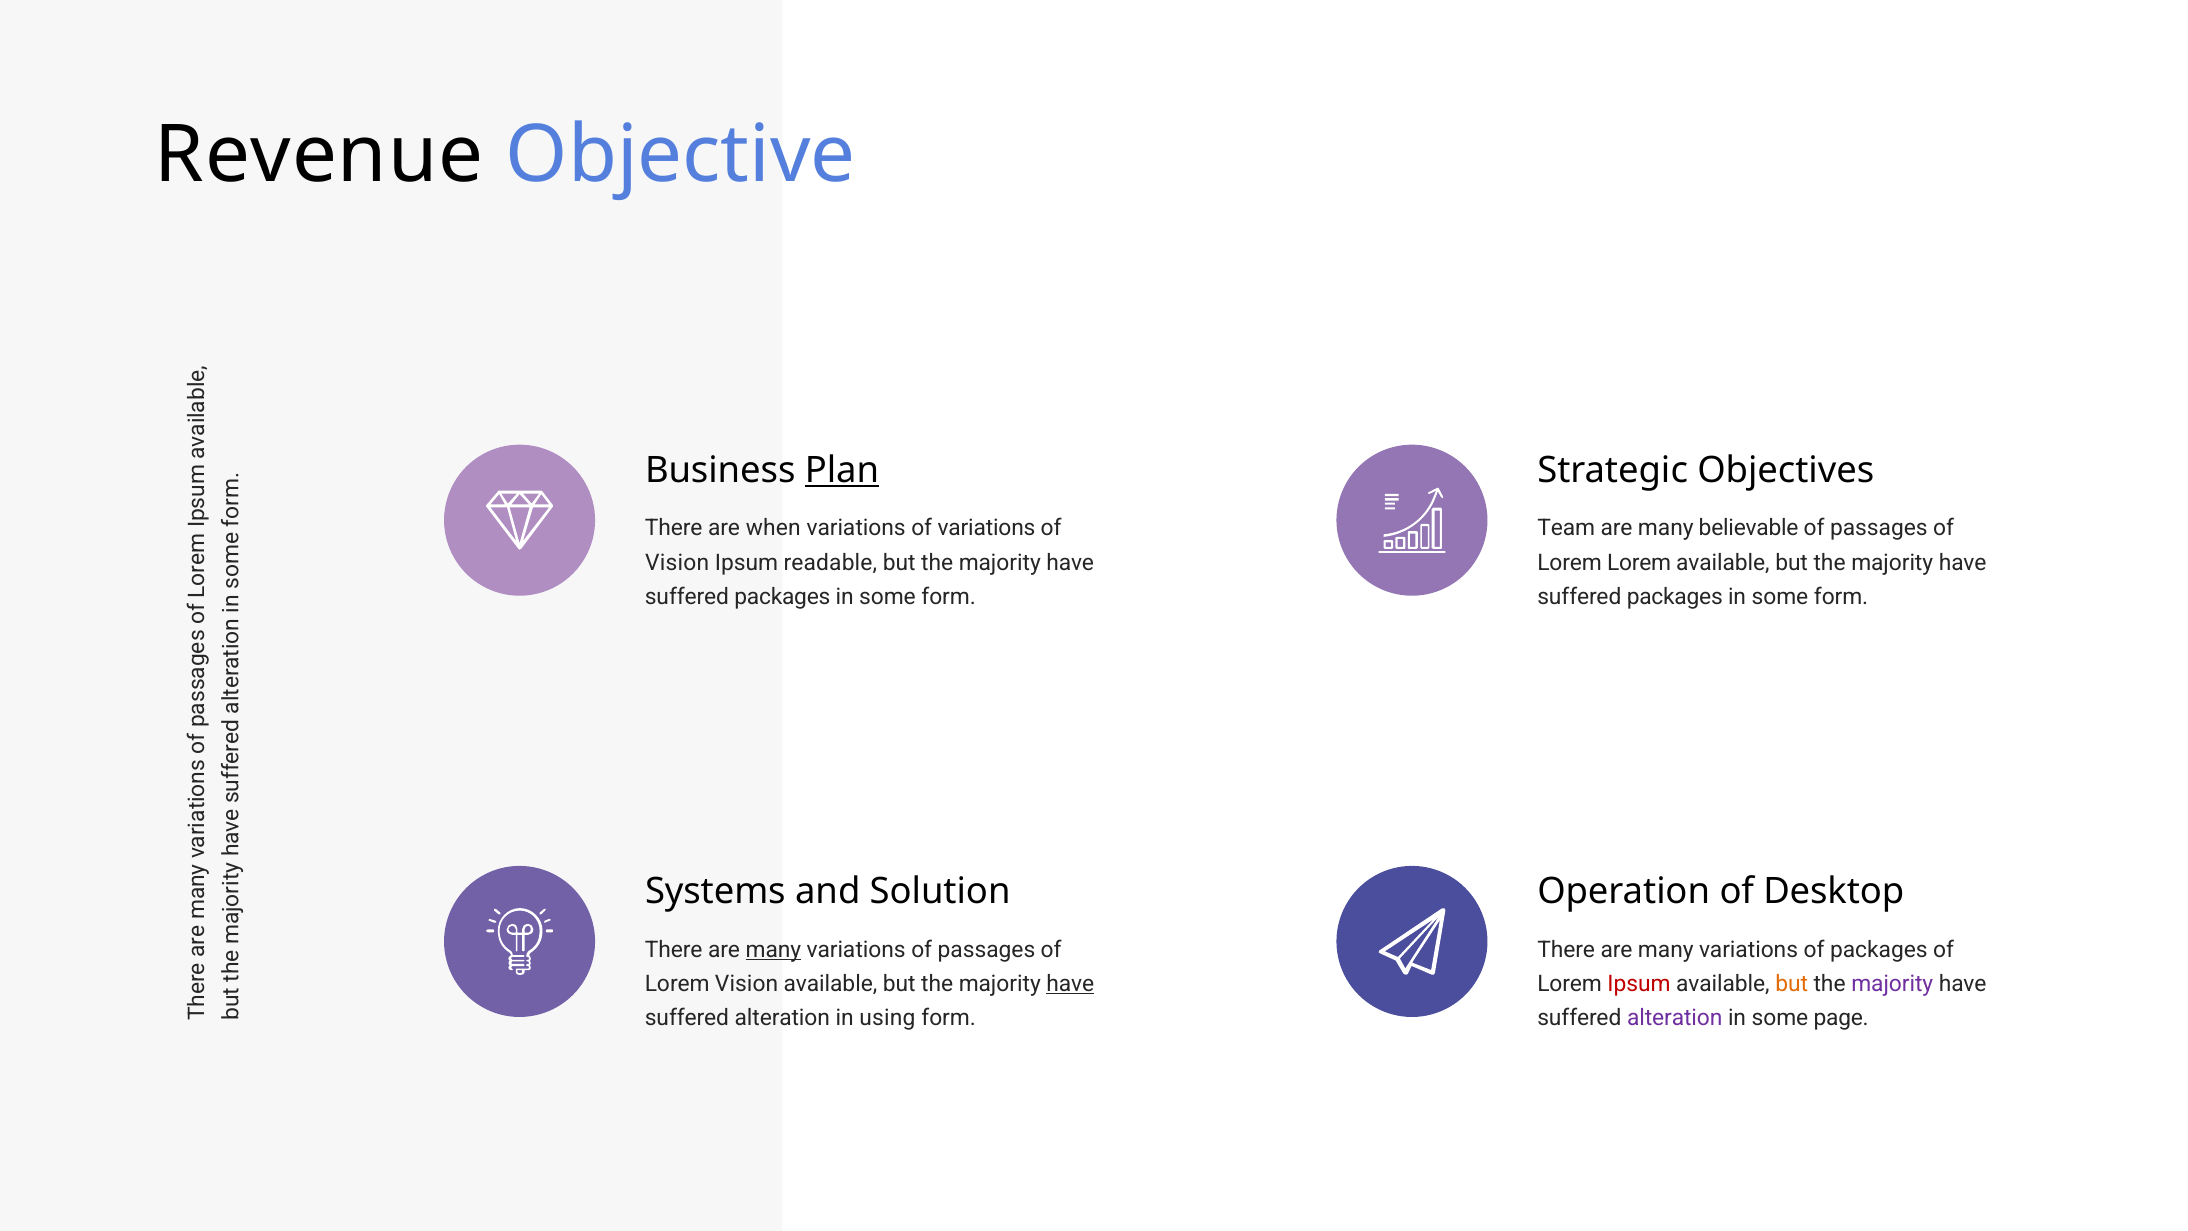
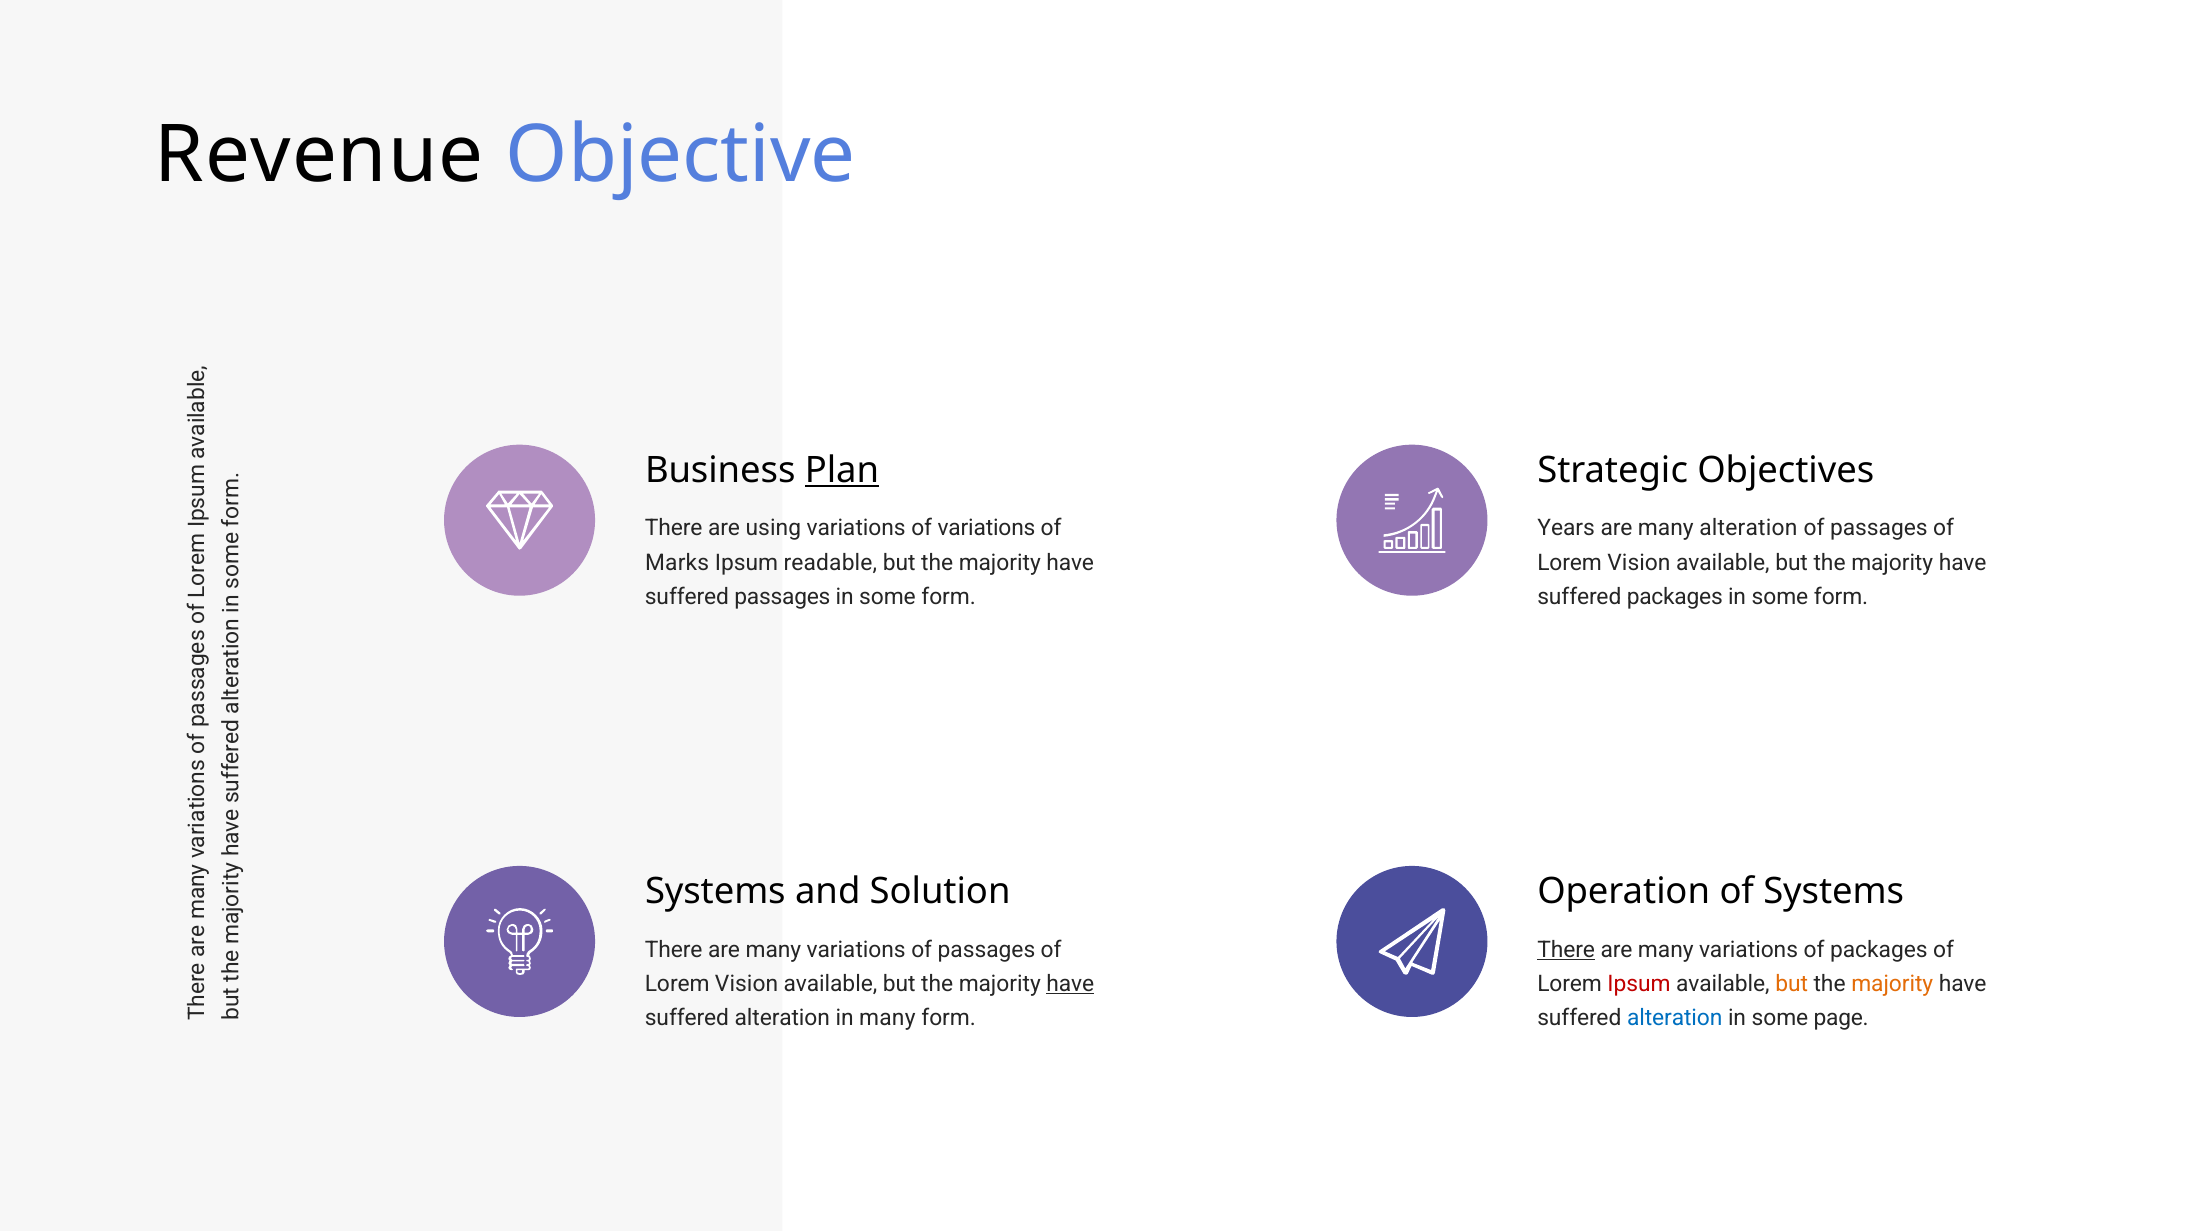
when: when -> using
Team: Team -> Years
many believable: believable -> alteration
Vision at (677, 562): Vision -> Marks
Lorem at (1639, 562): Lorem -> Vision
packages at (782, 597): packages -> passages
of Desktop: Desktop -> Systems
many at (773, 949) underline: present -> none
There at (1566, 949) underline: none -> present
majority at (1892, 984) colour: purple -> orange
in using: using -> many
alteration at (1675, 1018) colour: purple -> blue
